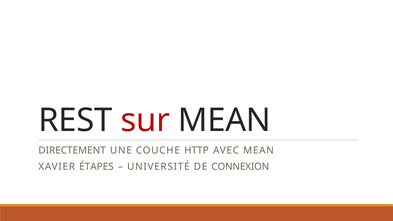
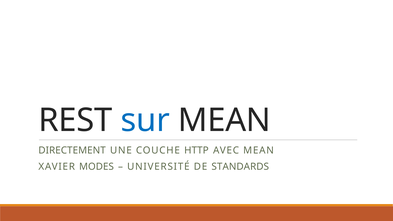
sur colour: red -> blue
ÉTAPES: ÉTAPES -> MODES
CONNEXION: CONNEXION -> STANDARDS
